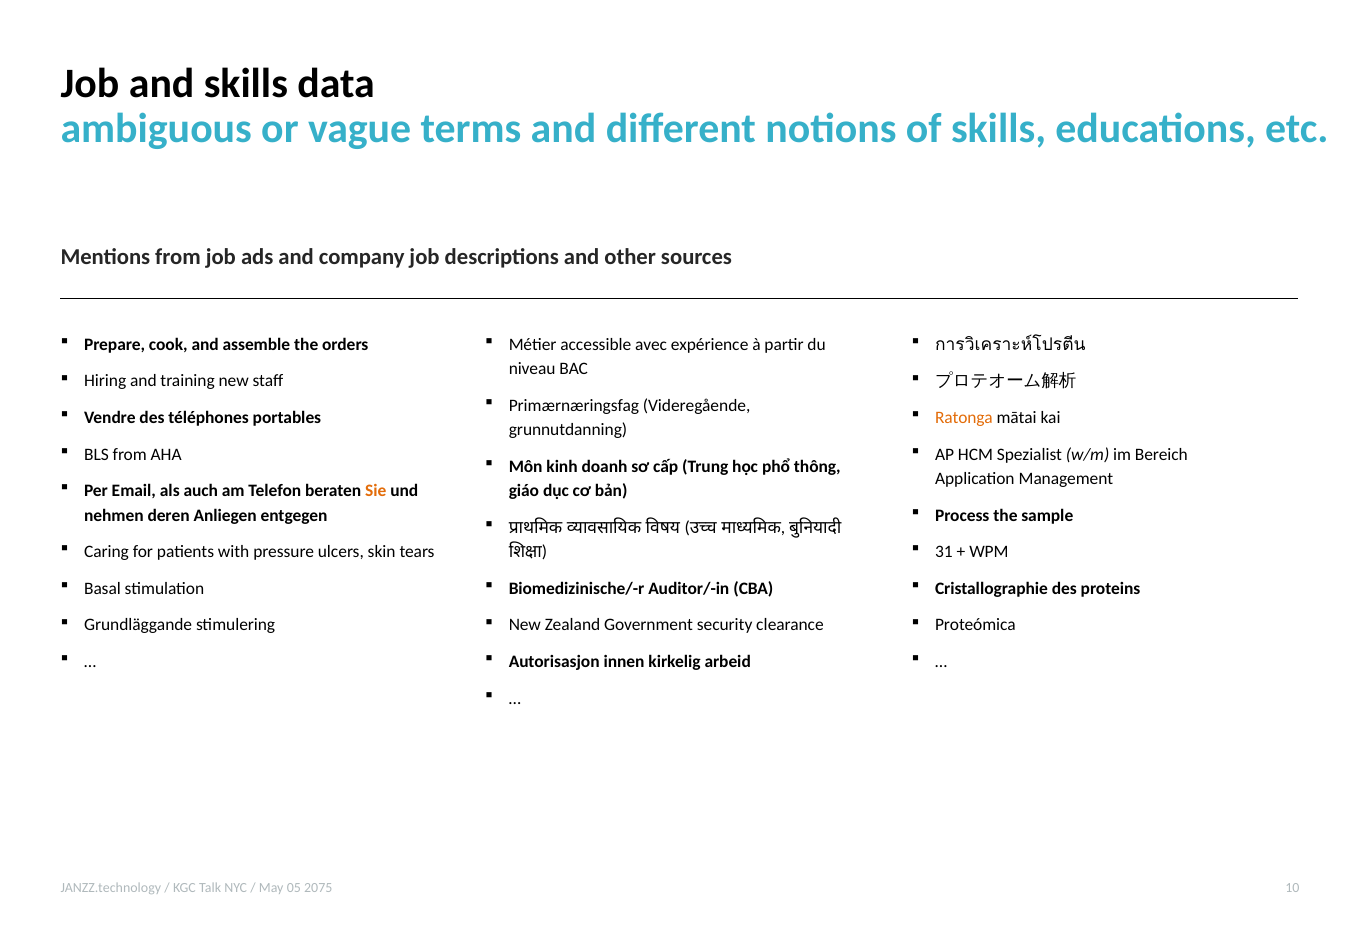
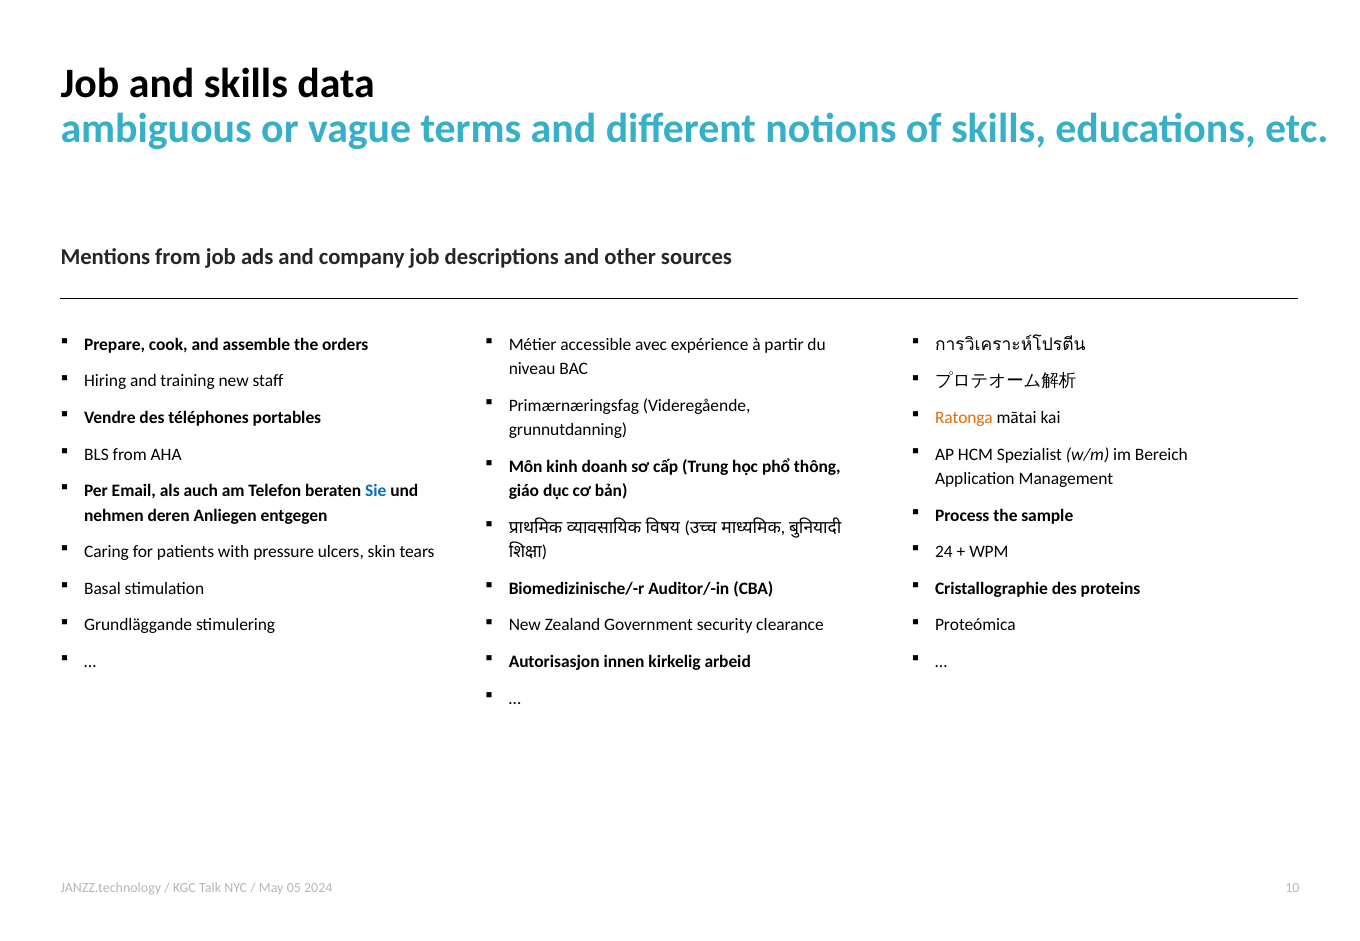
Sie colour: orange -> blue
31: 31 -> 24
2075: 2075 -> 2024
